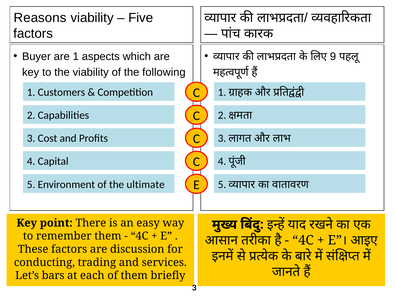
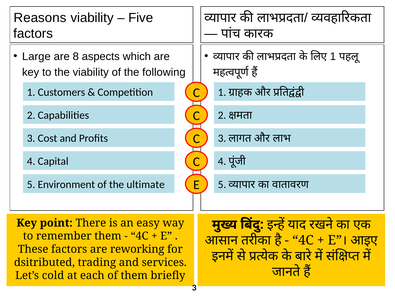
Buyer: Buyer -> Large
are 1: 1 -> 8
9 at (333, 56): 9 -> 1
discussion: discussion -> reworking
conducting: conducting -> dsitributed
bars: bars -> cold
